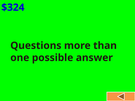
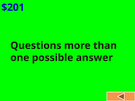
$324: $324 -> $201
